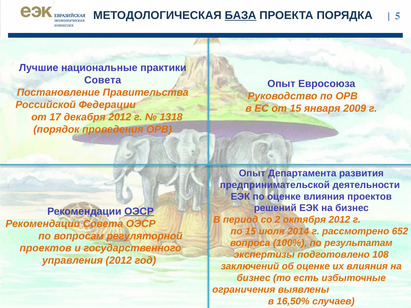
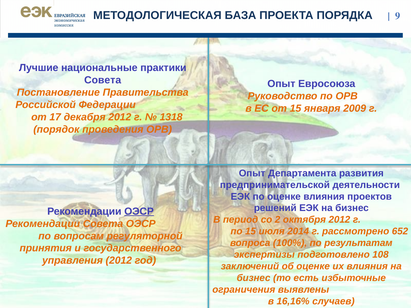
БАЗА underline: present -> none
5: 5 -> 9
проектов at (46, 248): проектов -> принятия
16,50%: 16,50% -> 16,16%
